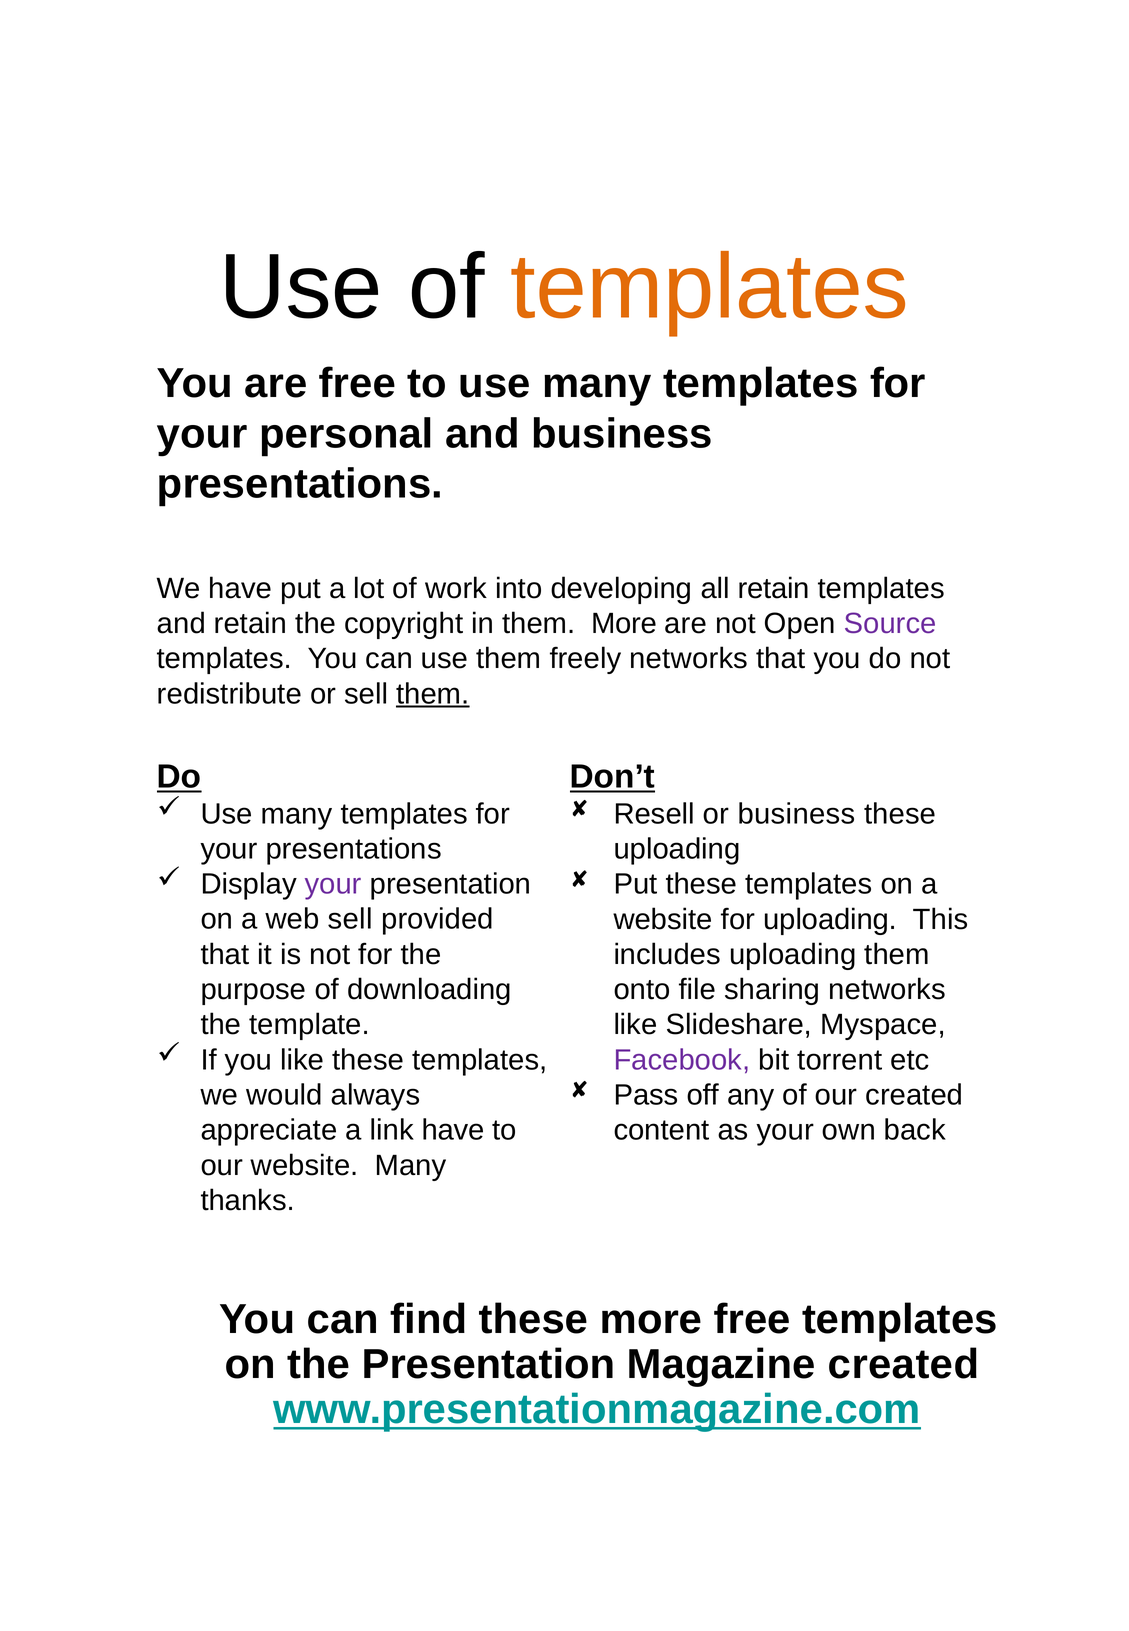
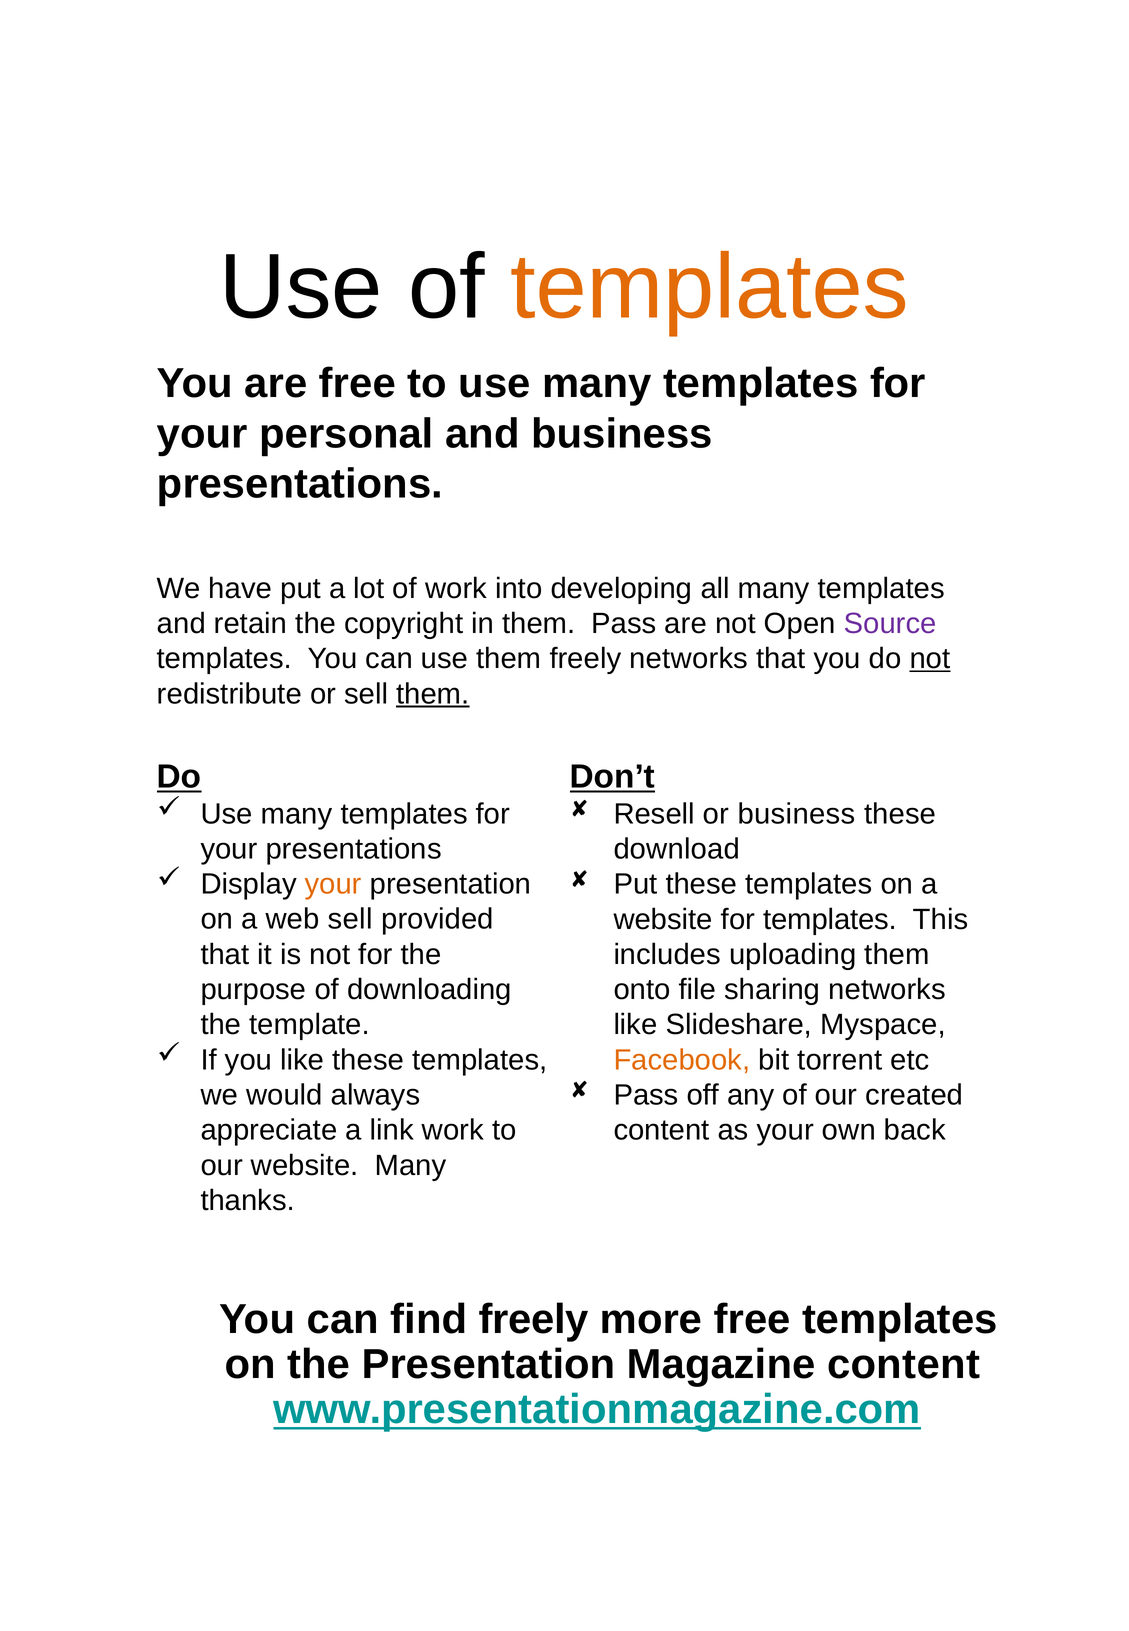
all retain: retain -> many
them More: More -> Pass
not at (930, 659) underline: none -> present
uploading at (677, 849): uploading -> download
your at (333, 884) colour: purple -> orange
for uploading: uploading -> templates
Facebook colour: purple -> orange
link have: have -> work
find these: these -> freely
Magazine created: created -> content
